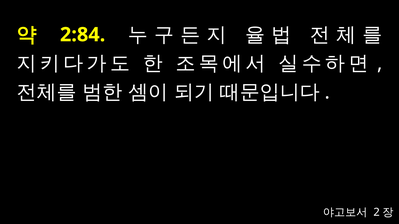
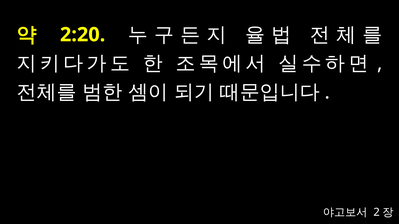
2:84: 2:84 -> 2:20
